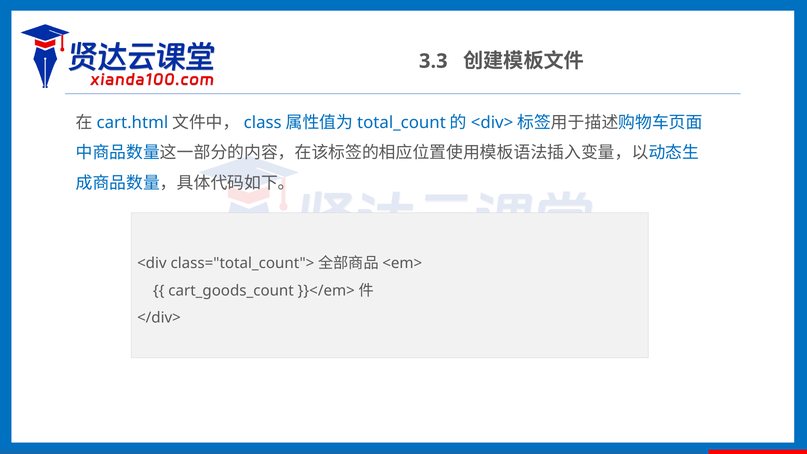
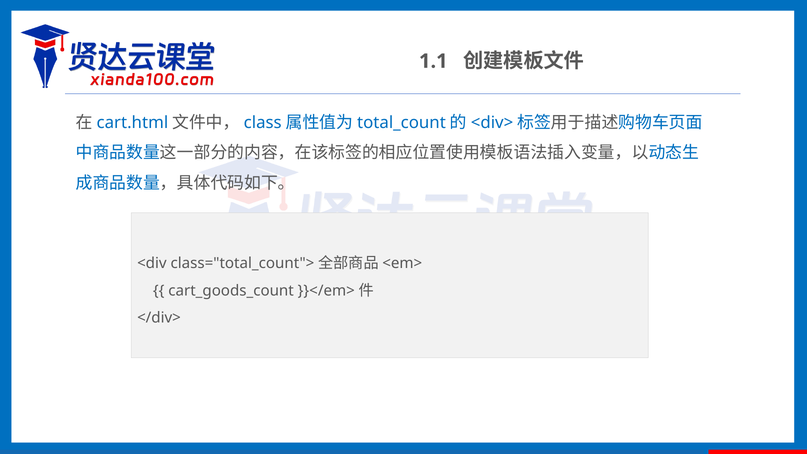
3.3: 3.3 -> 1.1
